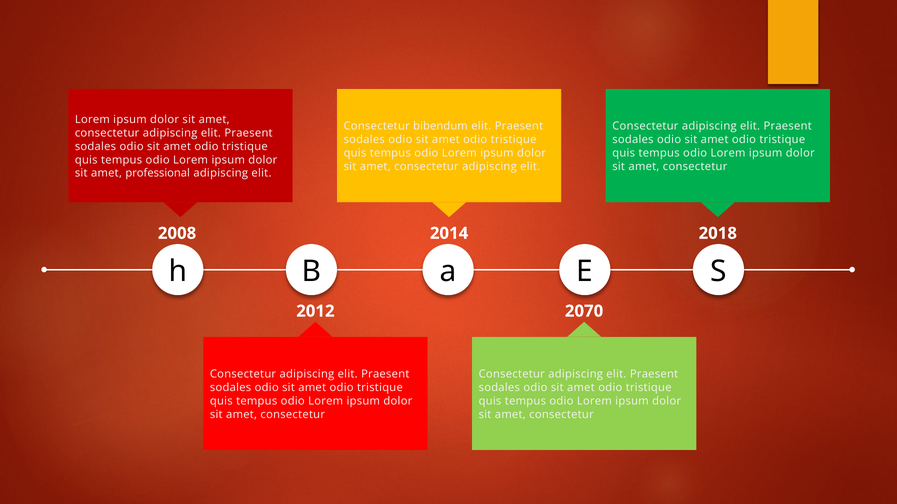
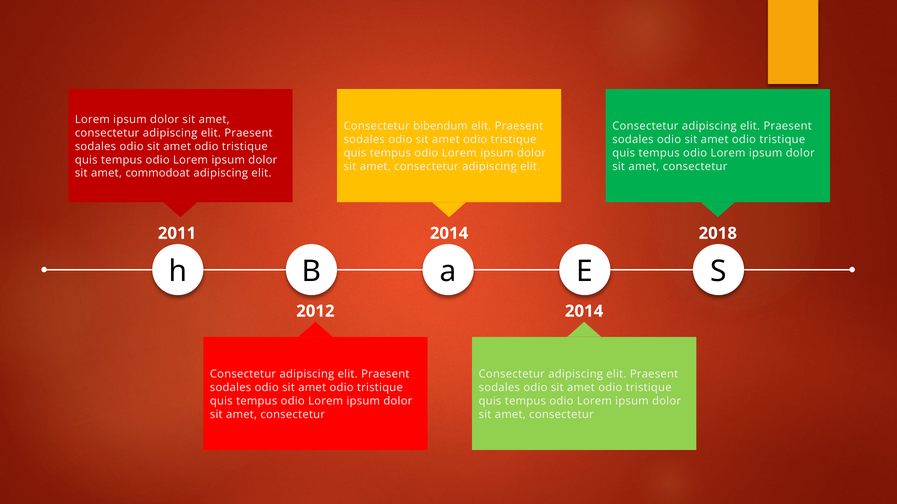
professional: professional -> commodoat
2008: 2008 -> 2011
2012 2070: 2070 -> 2014
